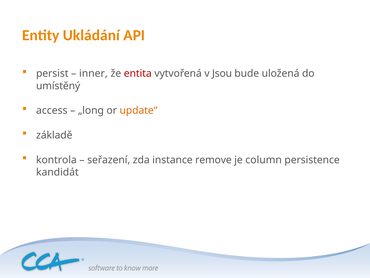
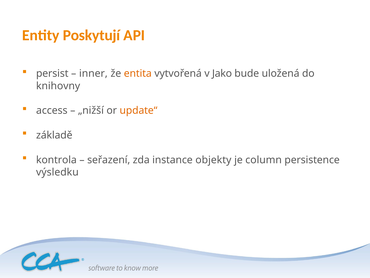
Ukládání: Ukládání -> Poskytují
entita colour: red -> orange
Jsou: Jsou -> Jako
umístěný: umístěný -> knihovny
„long: „long -> „nižší
remove: remove -> objekty
kandidát: kandidát -> výsledku
